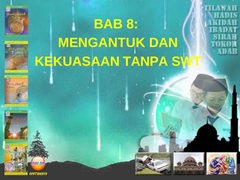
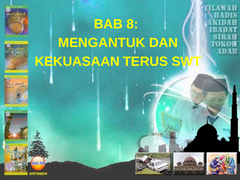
TANPA: TANPA -> TERUS
